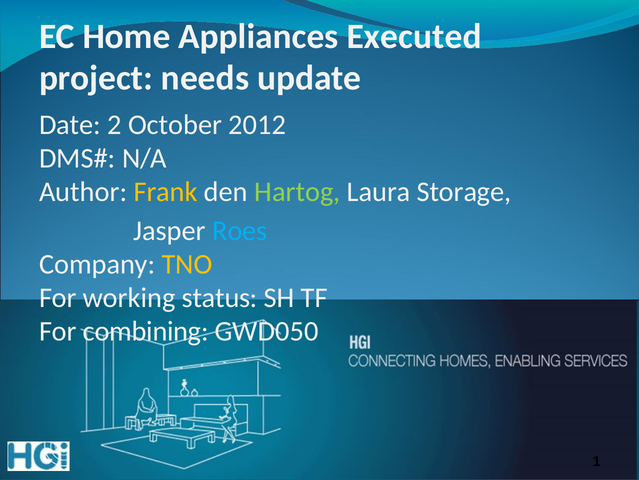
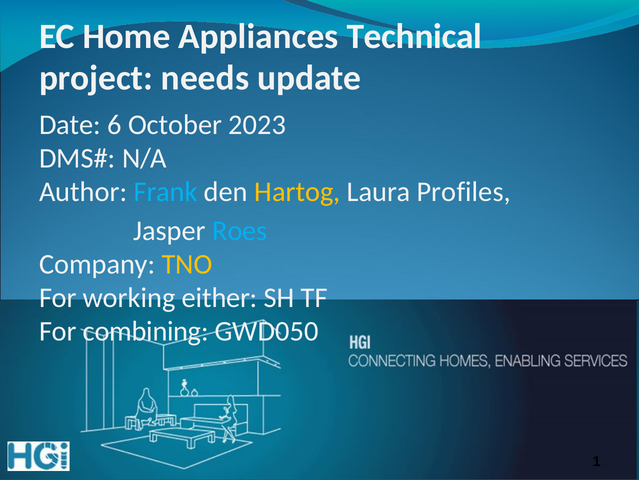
Executed: Executed -> Technical
2: 2 -> 6
2012: 2012 -> 2023
Frank colour: yellow -> light blue
Hartog colour: light green -> yellow
Storage: Storage -> Profiles
status: status -> either
